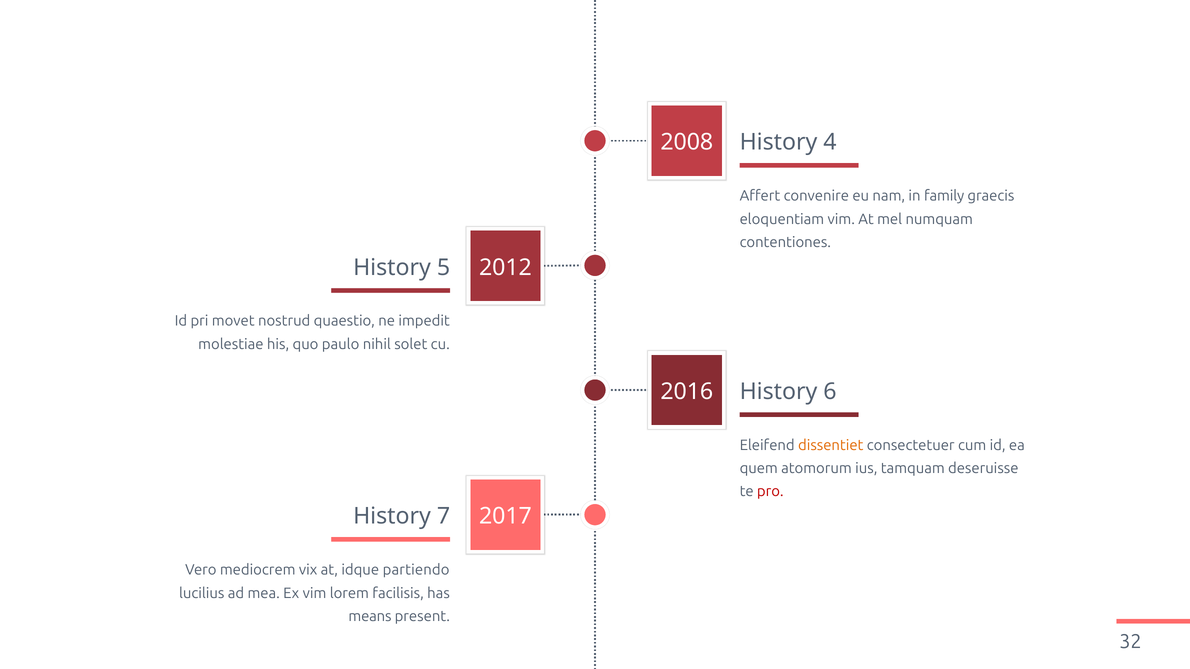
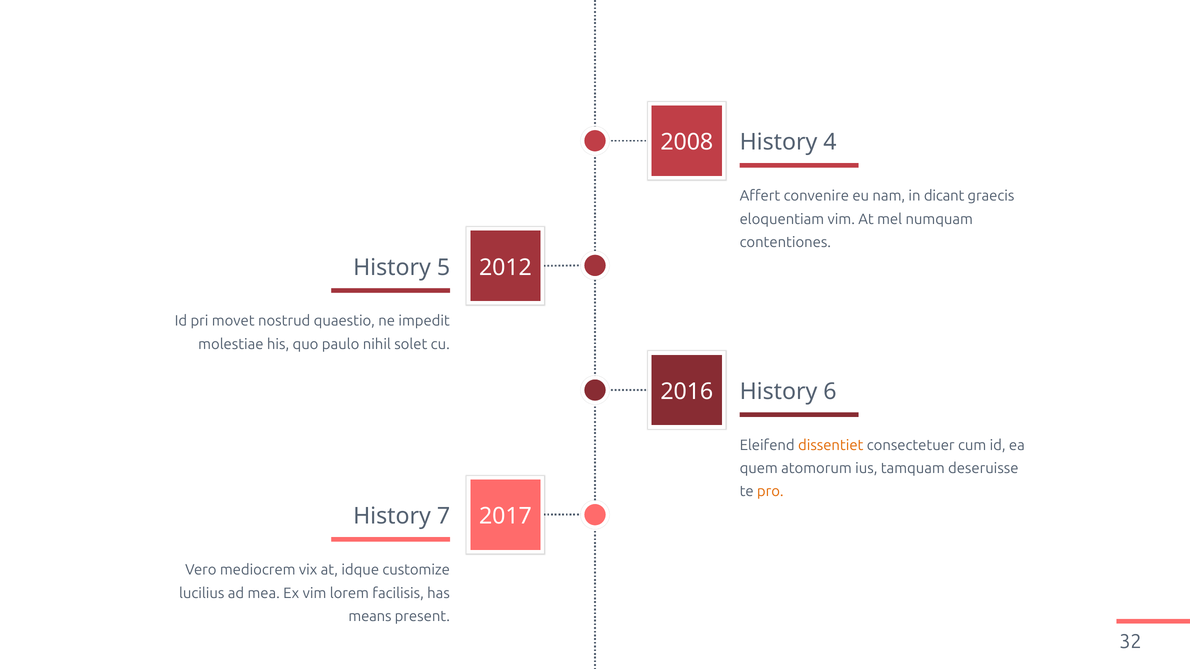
family: family -> dicant
pro colour: red -> orange
partiendo: partiendo -> customize
